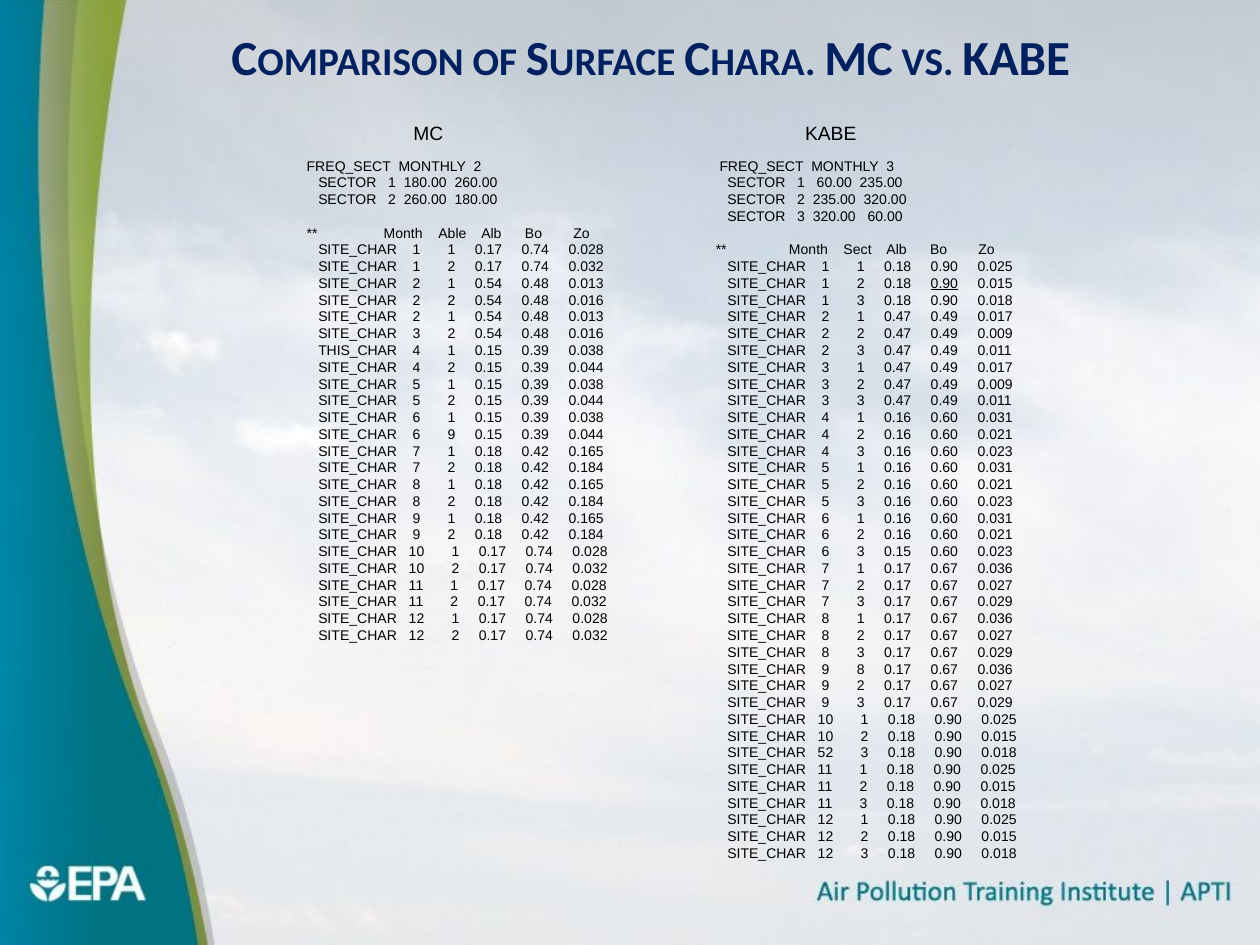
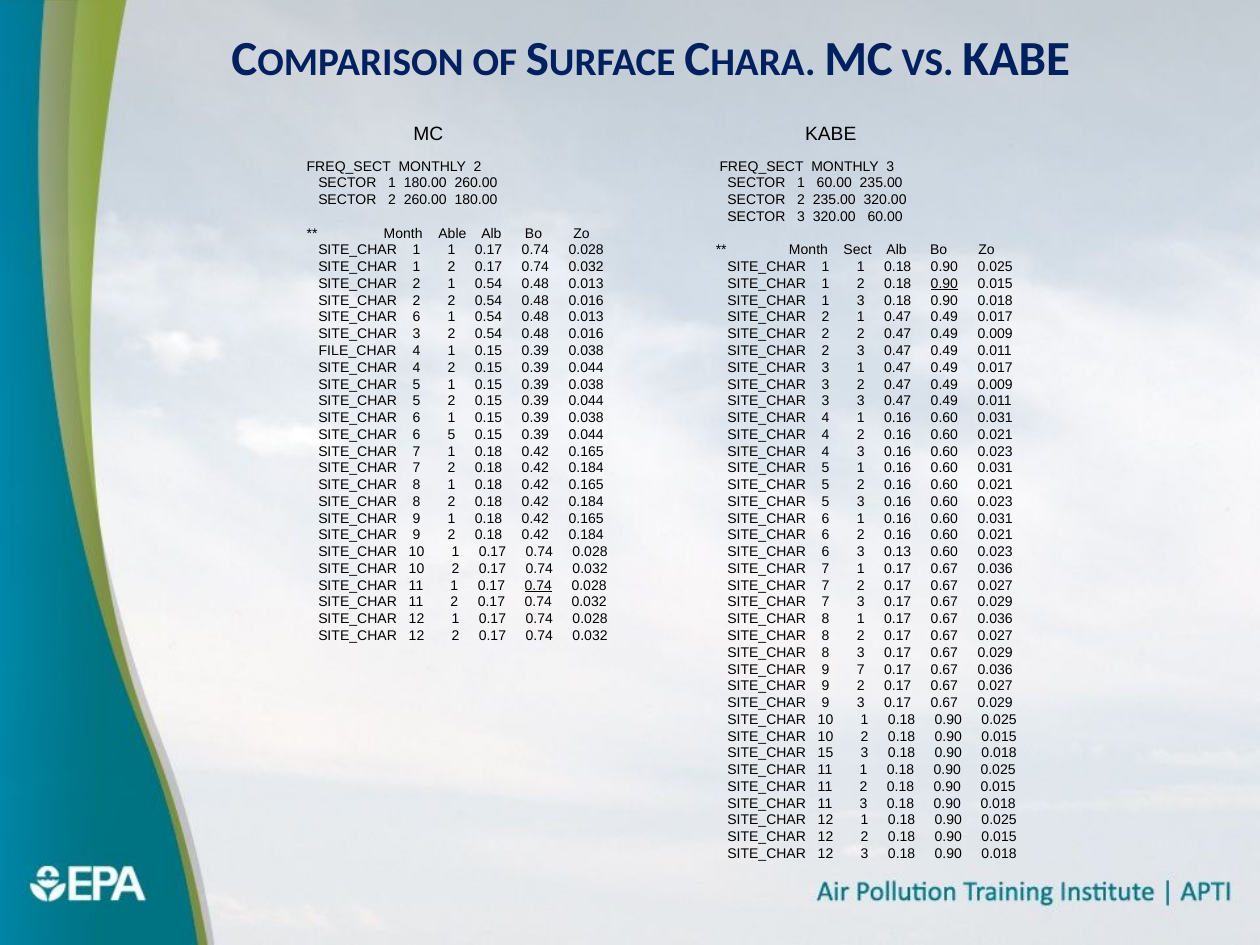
2 at (416, 317): 2 -> 6
THIS_CHAR: THIS_CHAR -> FILE_CHAR
6 9: 9 -> 5
3 0.15: 0.15 -> 0.13
0.74 at (538, 586) underline: none -> present
9 8: 8 -> 7
52: 52 -> 15
